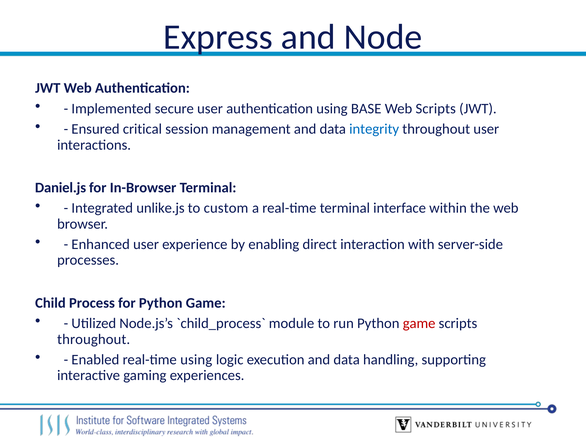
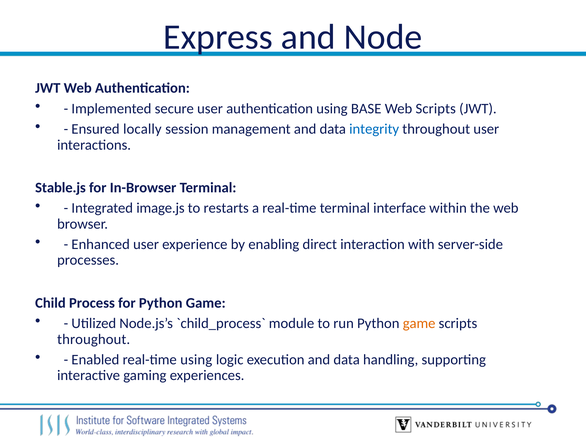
critical: critical -> locally
Daniel.js: Daniel.js -> Stable.js
unlike.js: unlike.js -> image.js
custom: custom -> restarts
game at (419, 324) colour: red -> orange
